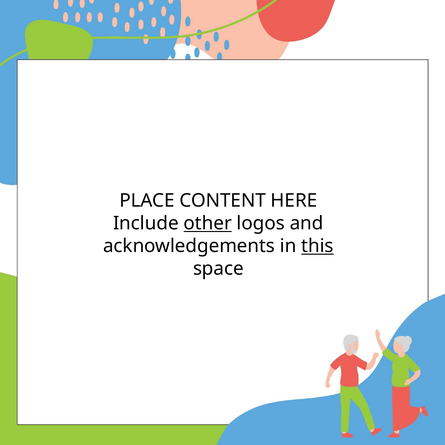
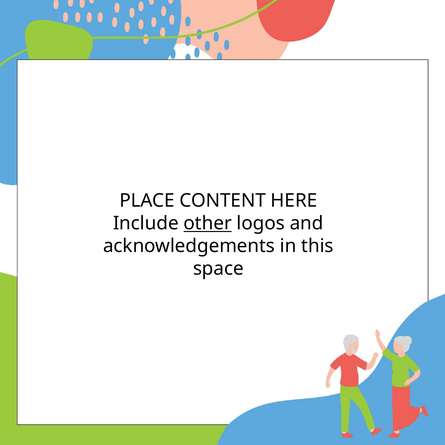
this underline: present -> none
